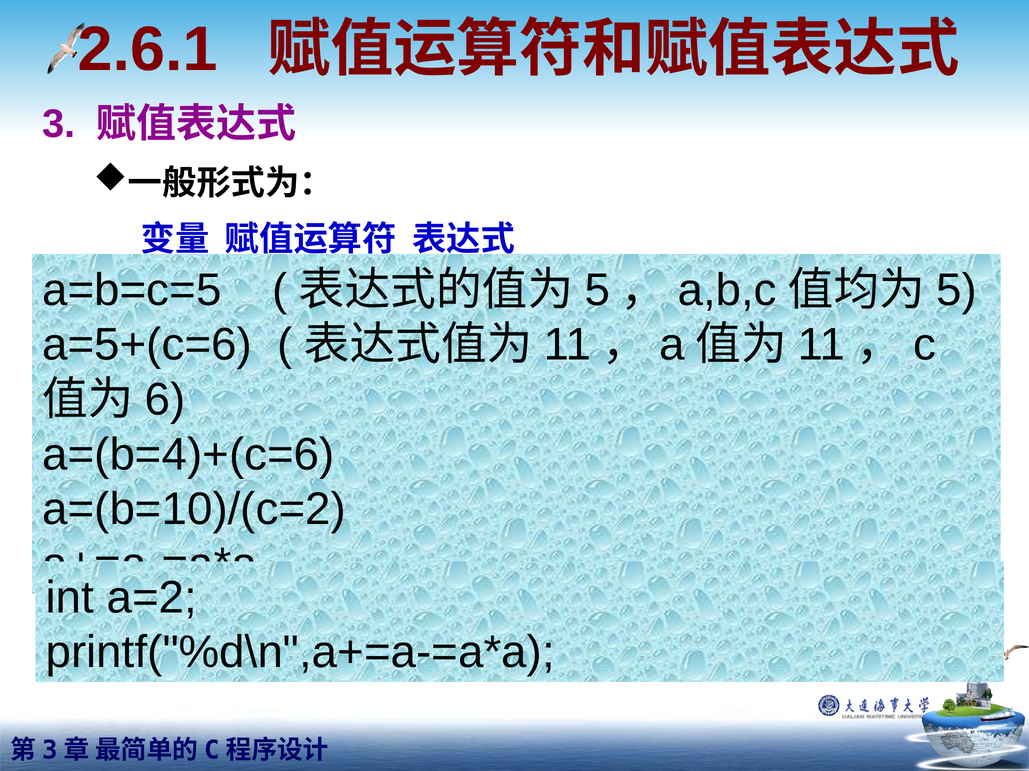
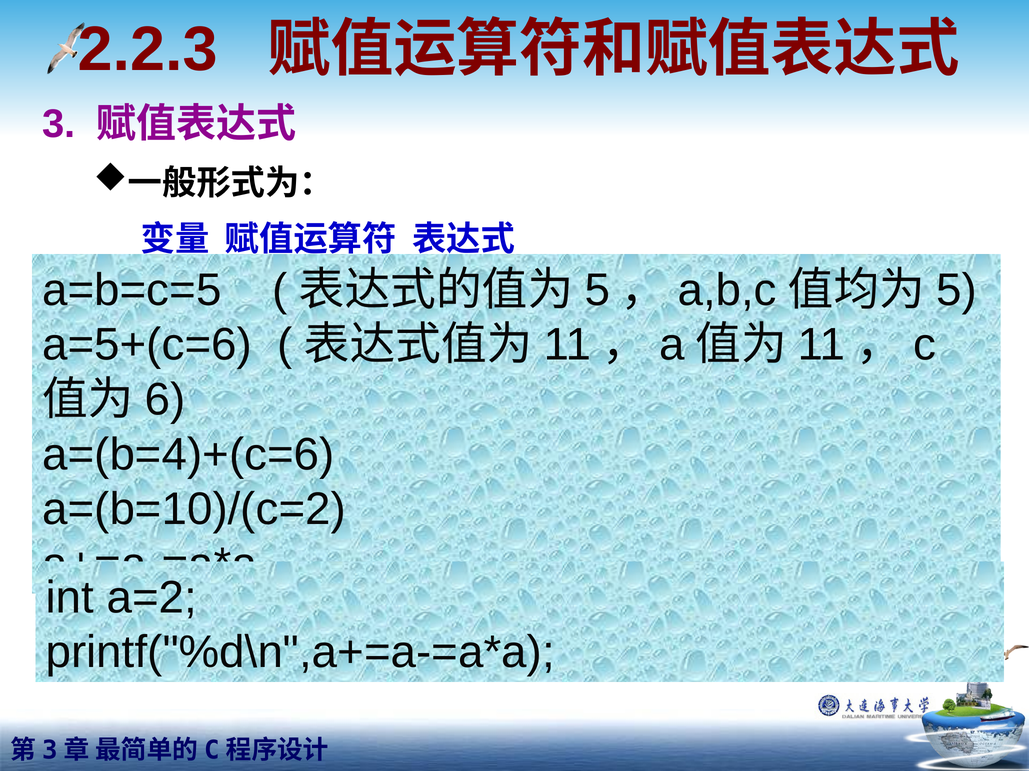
2.6.1: 2.6.1 -> 2.2.3
